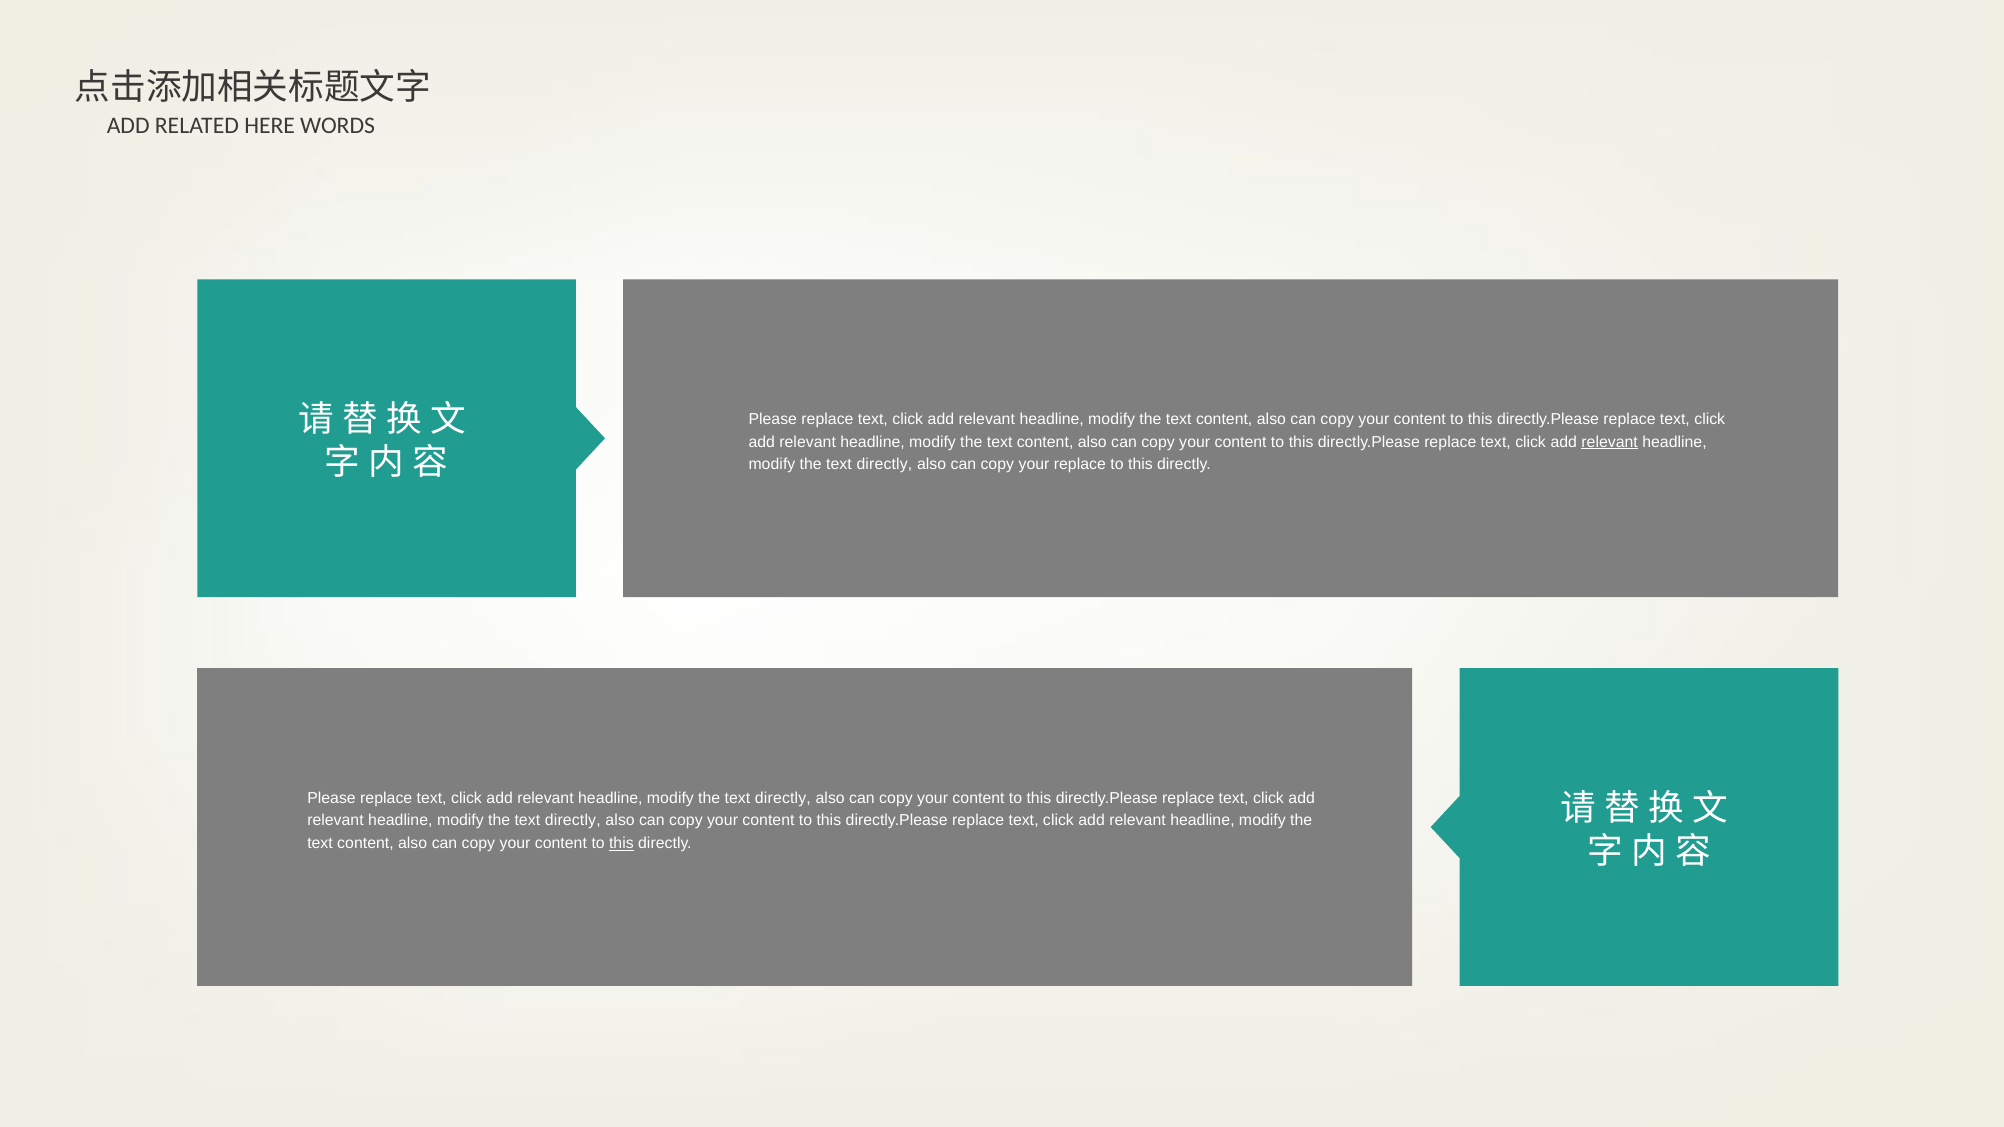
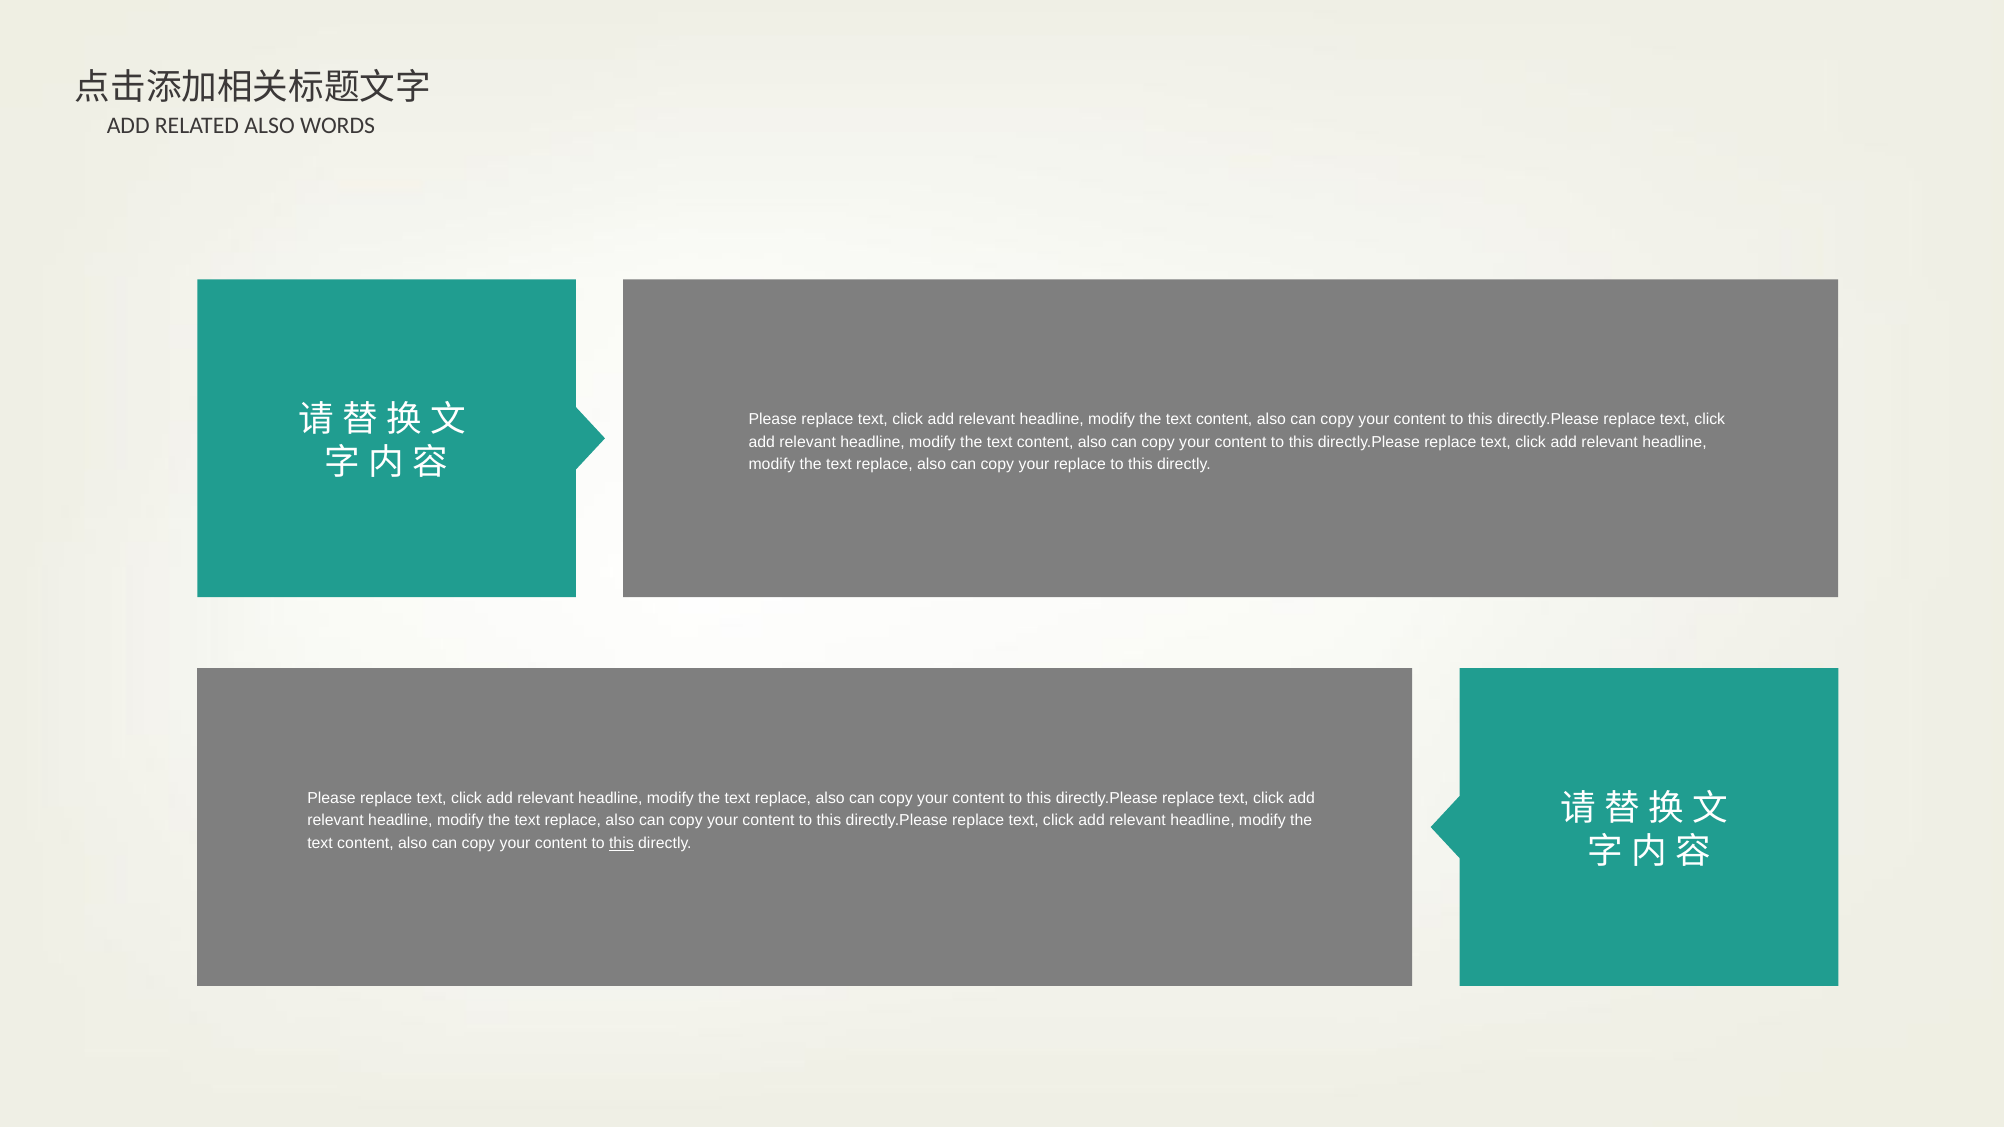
RELATED HERE: HERE -> ALSO
relevant at (1610, 442) underline: present -> none
directly at (884, 465): directly -> replace
directly at (783, 798): directly -> replace
directly at (573, 821): directly -> replace
